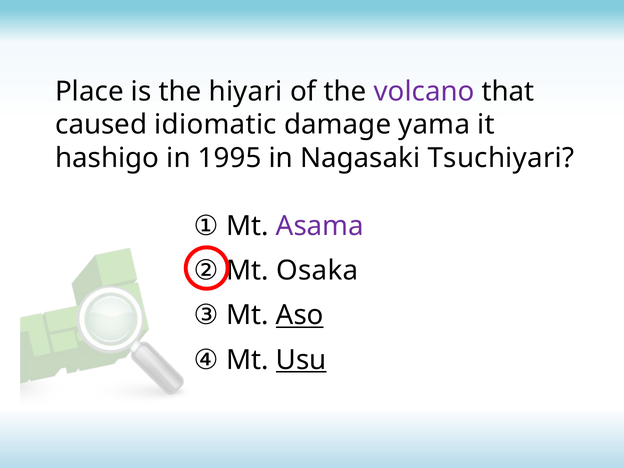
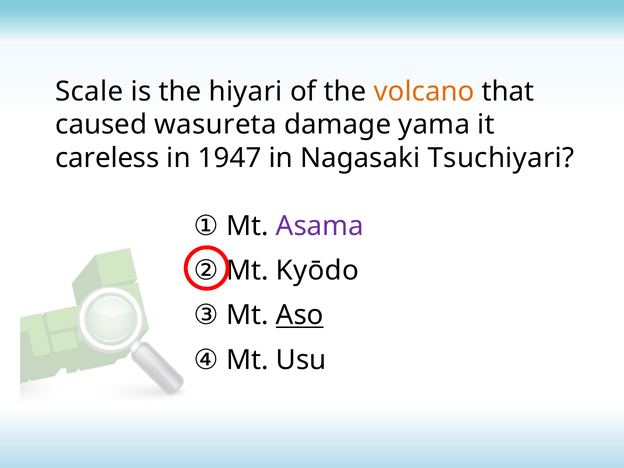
Place: Place -> Scale
volcano colour: purple -> orange
idiomatic: idiomatic -> wasureta
hashigo: hashigo -> careless
1995: 1995 -> 1947
Osaka: Osaka -> Kyōdo
Usu underline: present -> none
